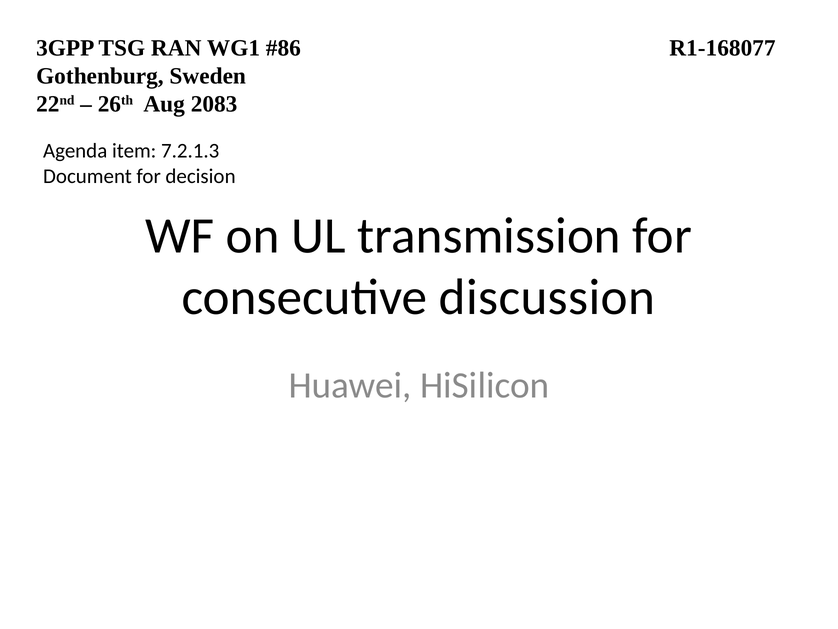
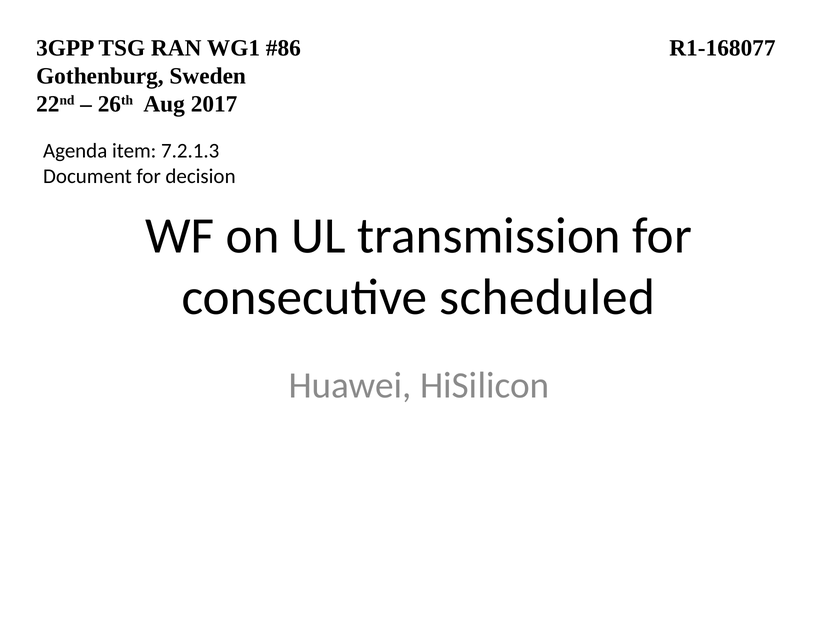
2083: 2083 -> 2017
discussion: discussion -> scheduled
